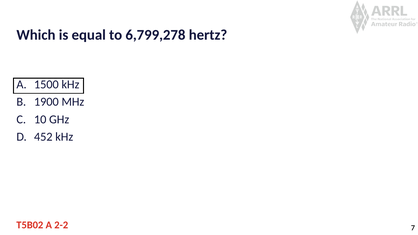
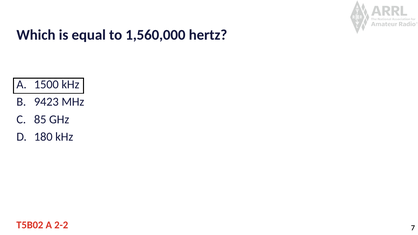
6,799,278: 6,799,278 -> 1,560,000
1900: 1900 -> 9423
10: 10 -> 85
452: 452 -> 180
